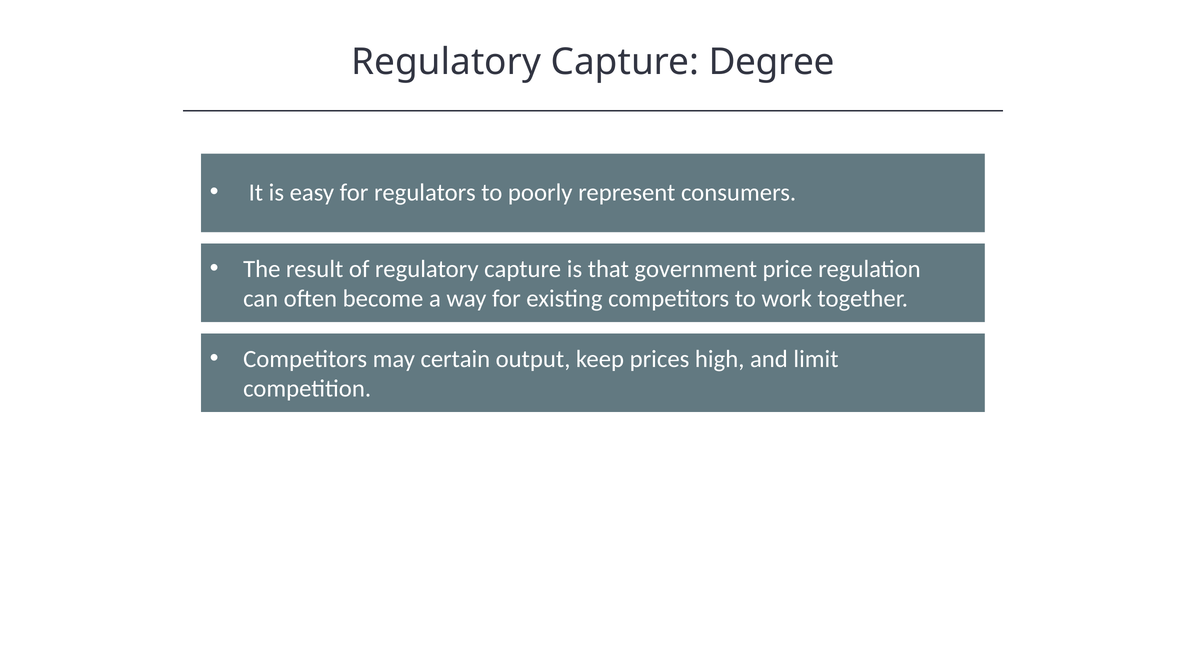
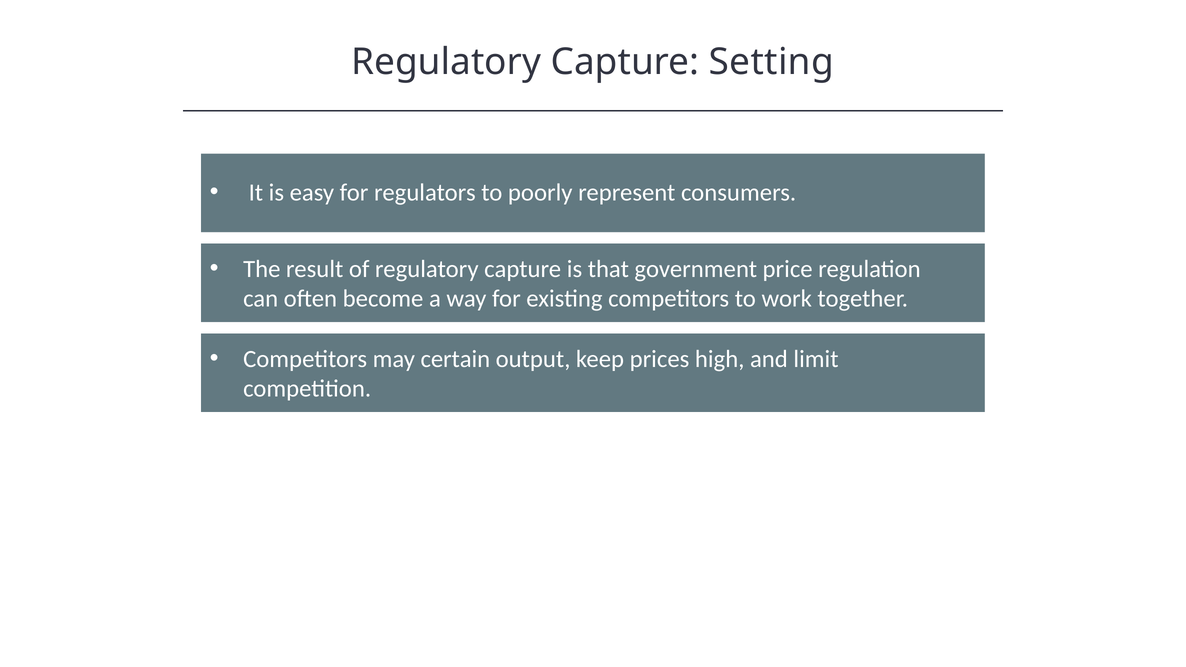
Degree: Degree -> Setting
